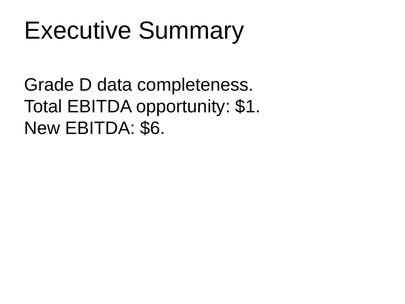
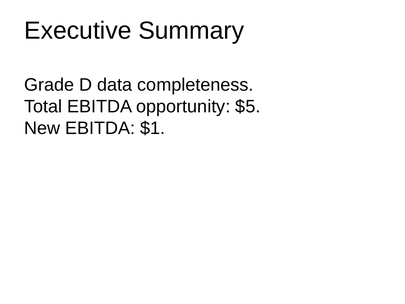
$1: $1 -> $5
$6: $6 -> $1
